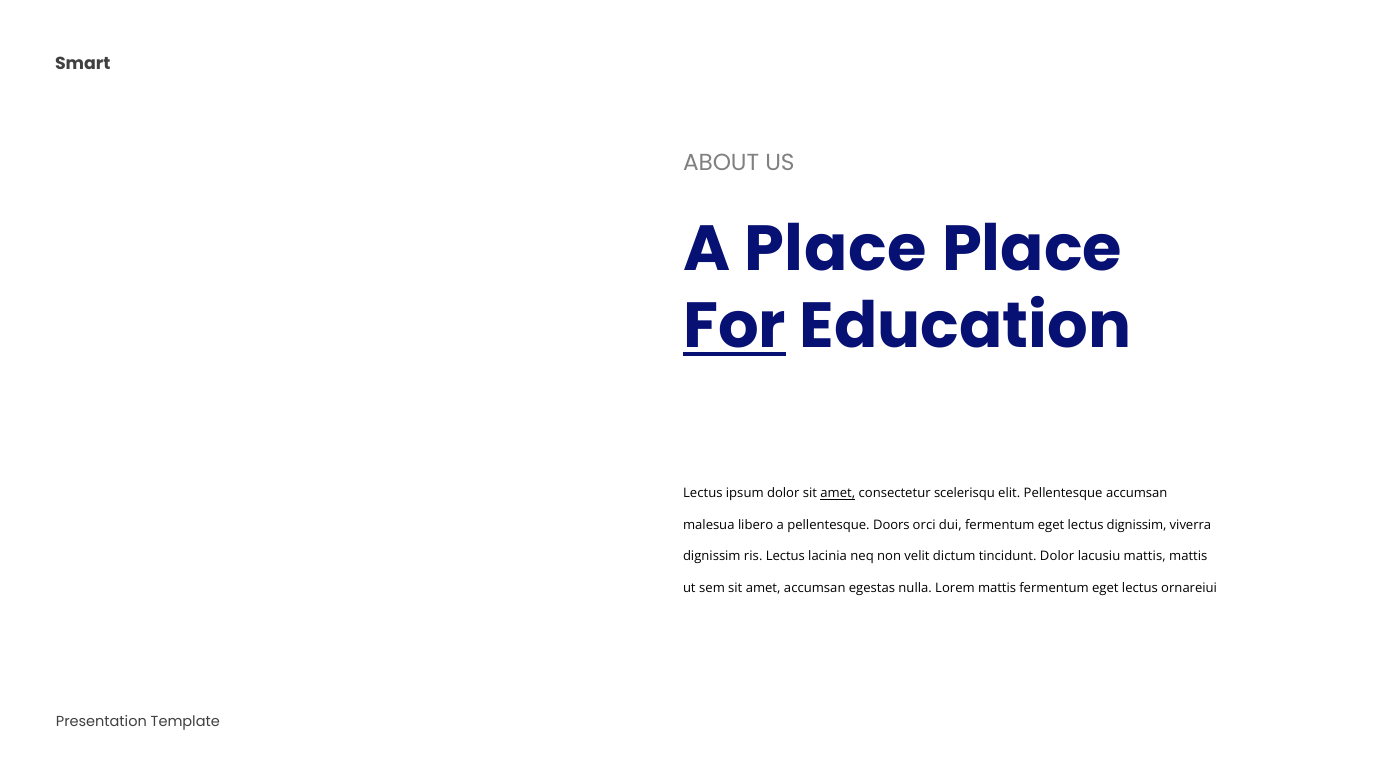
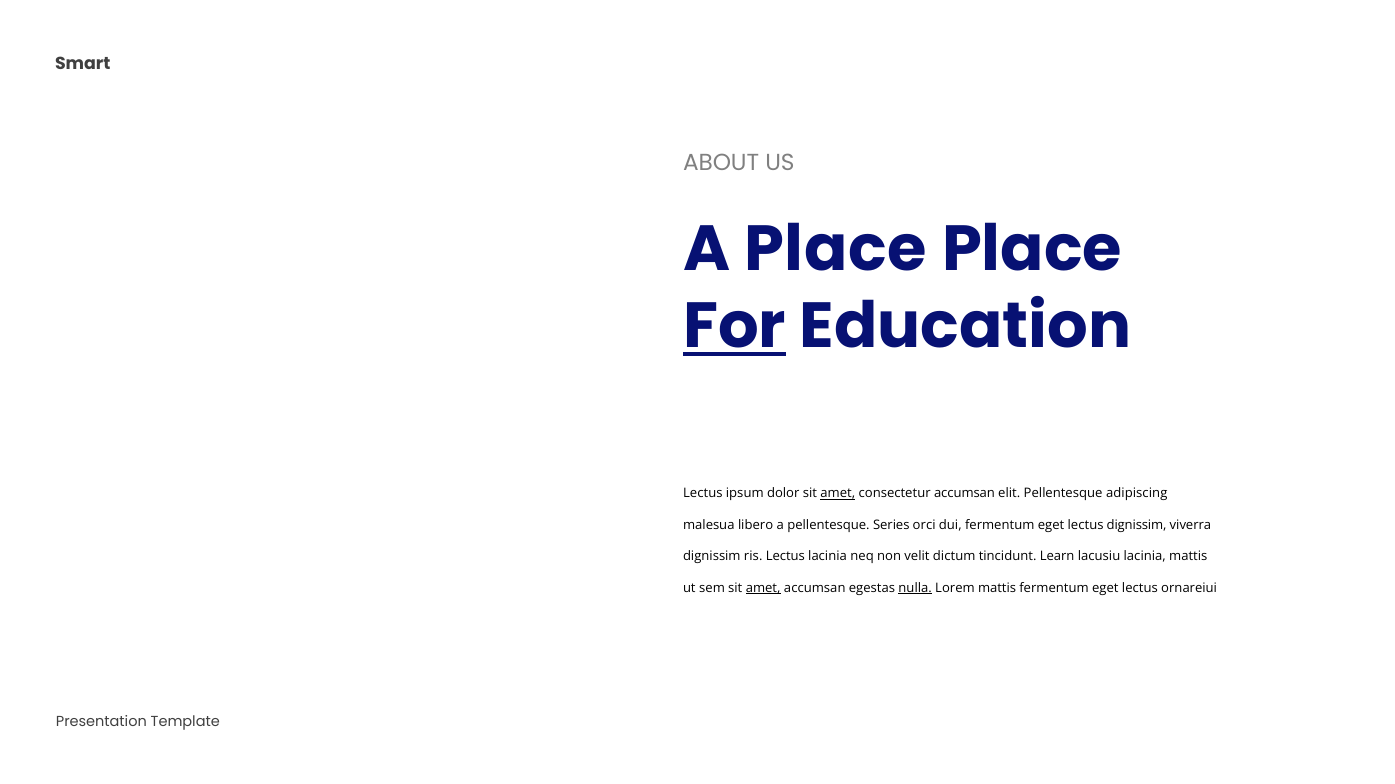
consectetur scelerisqu: scelerisqu -> accumsan
Pellentesque accumsan: accumsan -> adipiscing
Doors: Doors -> Series
tincidunt Dolor: Dolor -> Learn
lacusiu mattis: mattis -> lacinia
amet at (763, 588) underline: none -> present
nulla underline: none -> present
